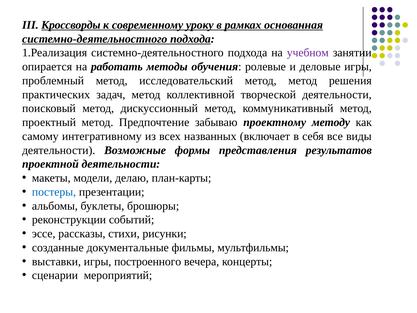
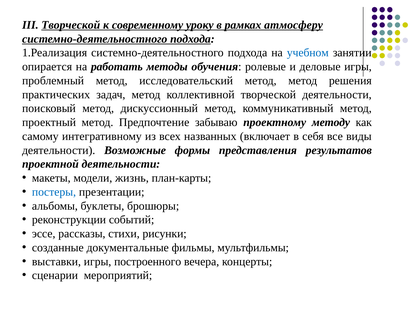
III Кроссворды: Кроссворды -> Творческой
основанная: основанная -> атмосферу
учебном colour: purple -> blue
делаю: делаю -> жизнь
